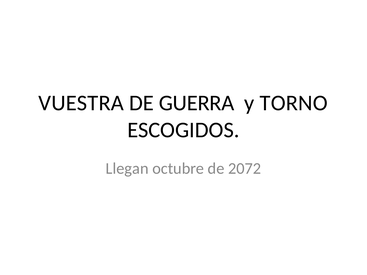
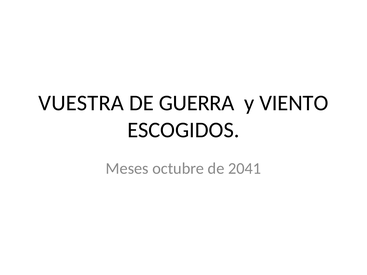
TORNO: TORNO -> VIENTO
Llegan: Llegan -> Meses
2072: 2072 -> 2041
